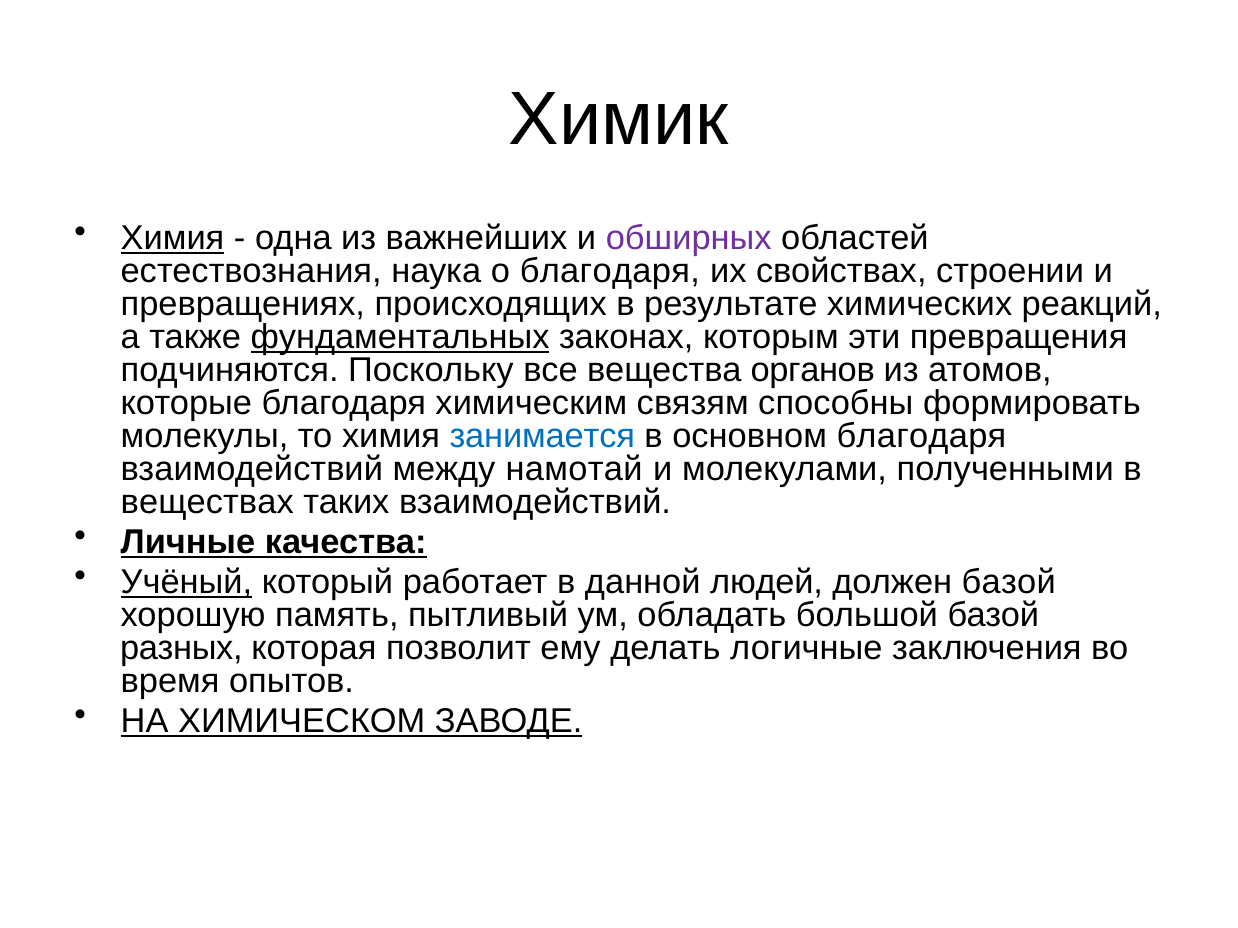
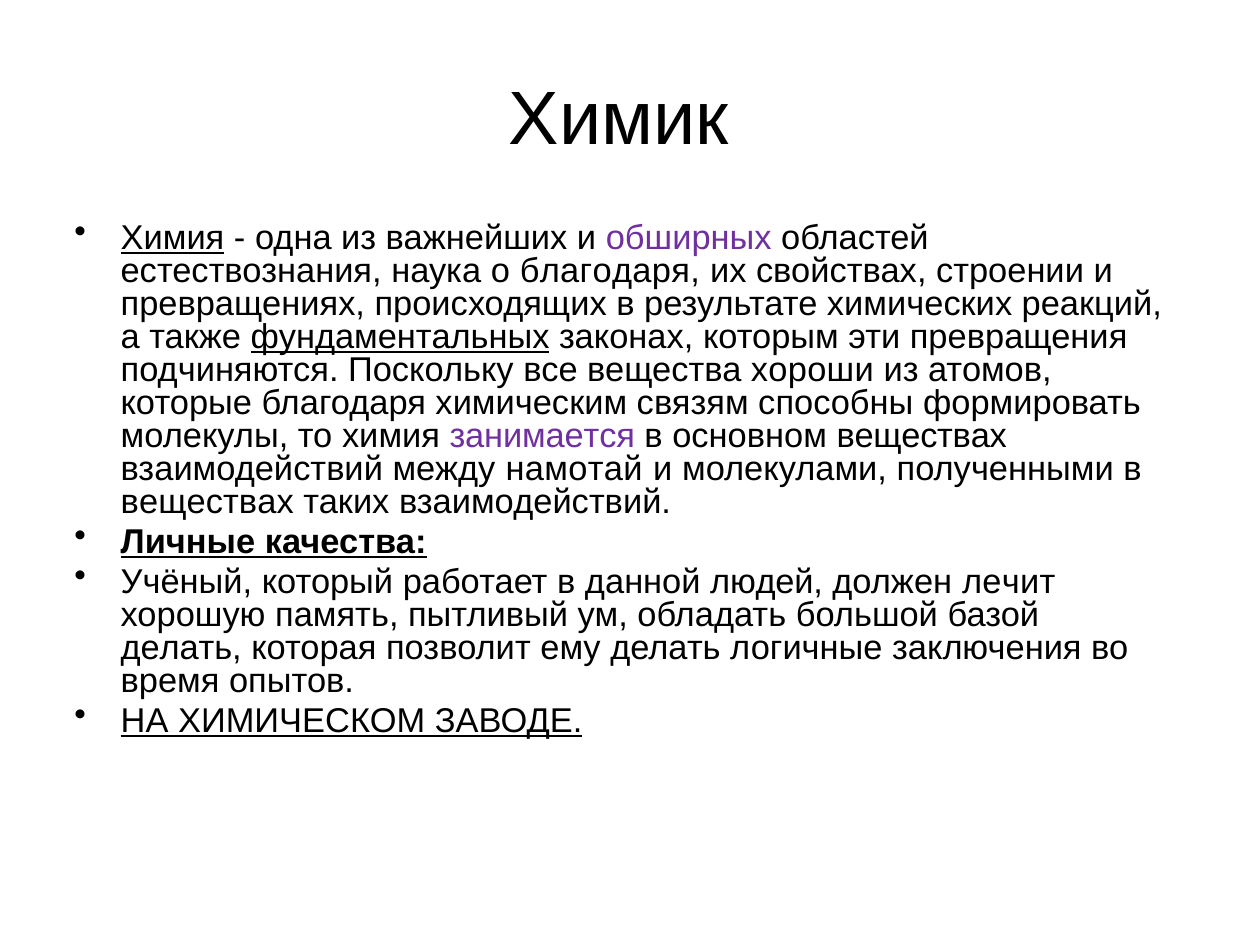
органов: органов -> хороши
занимается colour: blue -> purple
основном благодаря: благодаря -> веществах
Учёный underline: present -> none
должен базой: базой -> лечит
разных at (181, 648): разных -> делать
